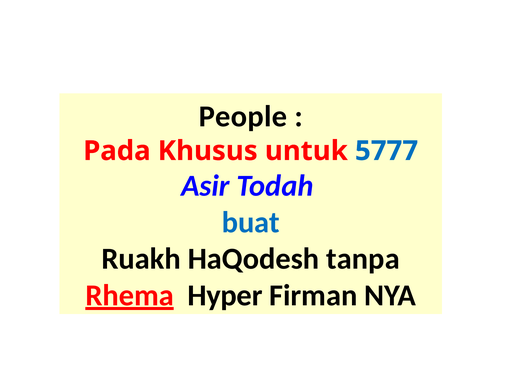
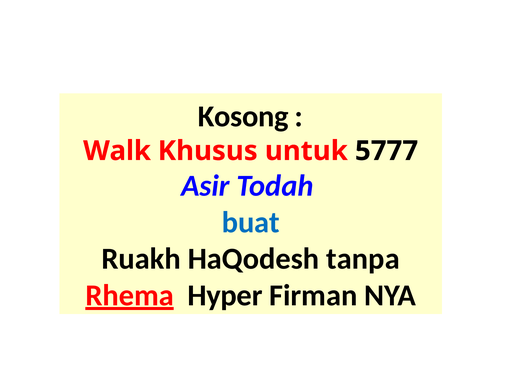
People: People -> Kosong
Pada: Pada -> Walk
5777 colour: blue -> black
